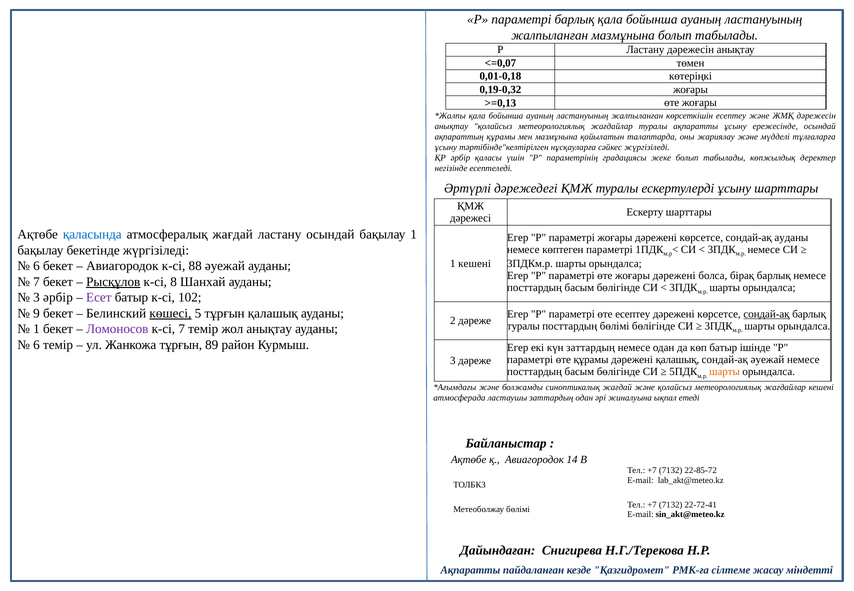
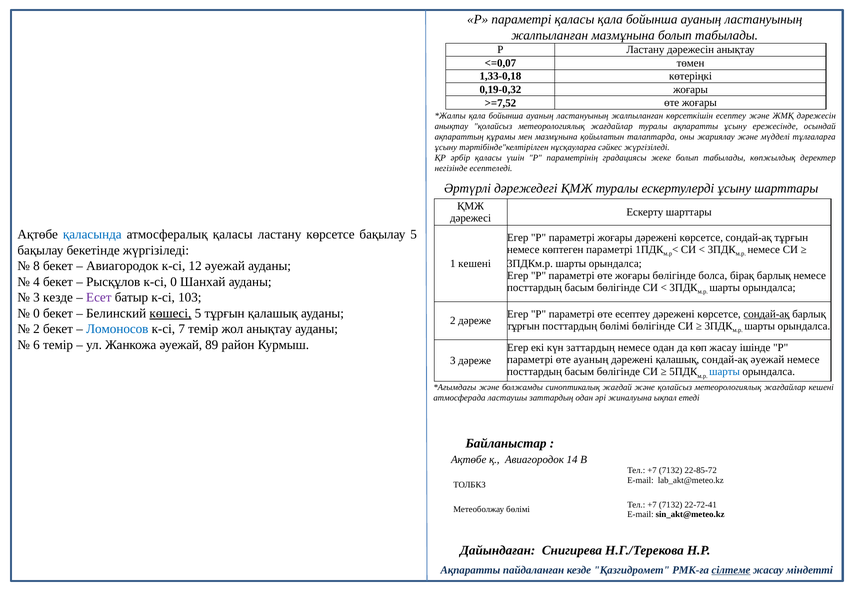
параметрі барлық: барлық -> қаласы
0,01-0,18: 0,01-0,18 -> 1,33-0,18
>=0,13: >=0,13 -> >=7,52
атмосфералық жағдай: жағдай -> қаласы
ластану осындай: осындай -> көрсетсе
бақылау 1: 1 -> 5
сондай-ақ ауданы: ауданы -> тұрғын
6 at (37, 266): 6 -> 8
88: 88 -> 12
өте жоғары дәрежені: дәрежені -> бөлігінде
7 at (37, 282): 7 -> 4
Рысқұлов underline: present -> none
к-сі 8: 8 -> 0
3 әрбір: әрбір -> кезде
102: 102 -> 103
9 at (37, 314): 9 -> 0
туралы at (523, 326): туралы -> тұрғын
1 at (37, 329): 1 -> 2
Ломоносов colour: purple -> blue
Жанкожа тұрғын: тұрғын -> әуежай
көп батыр: батыр -> жасау
өте құрамы: құрамы -> ауаның
шарты at (725, 372) colour: orange -> blue
сілтеме underline: none -> present
